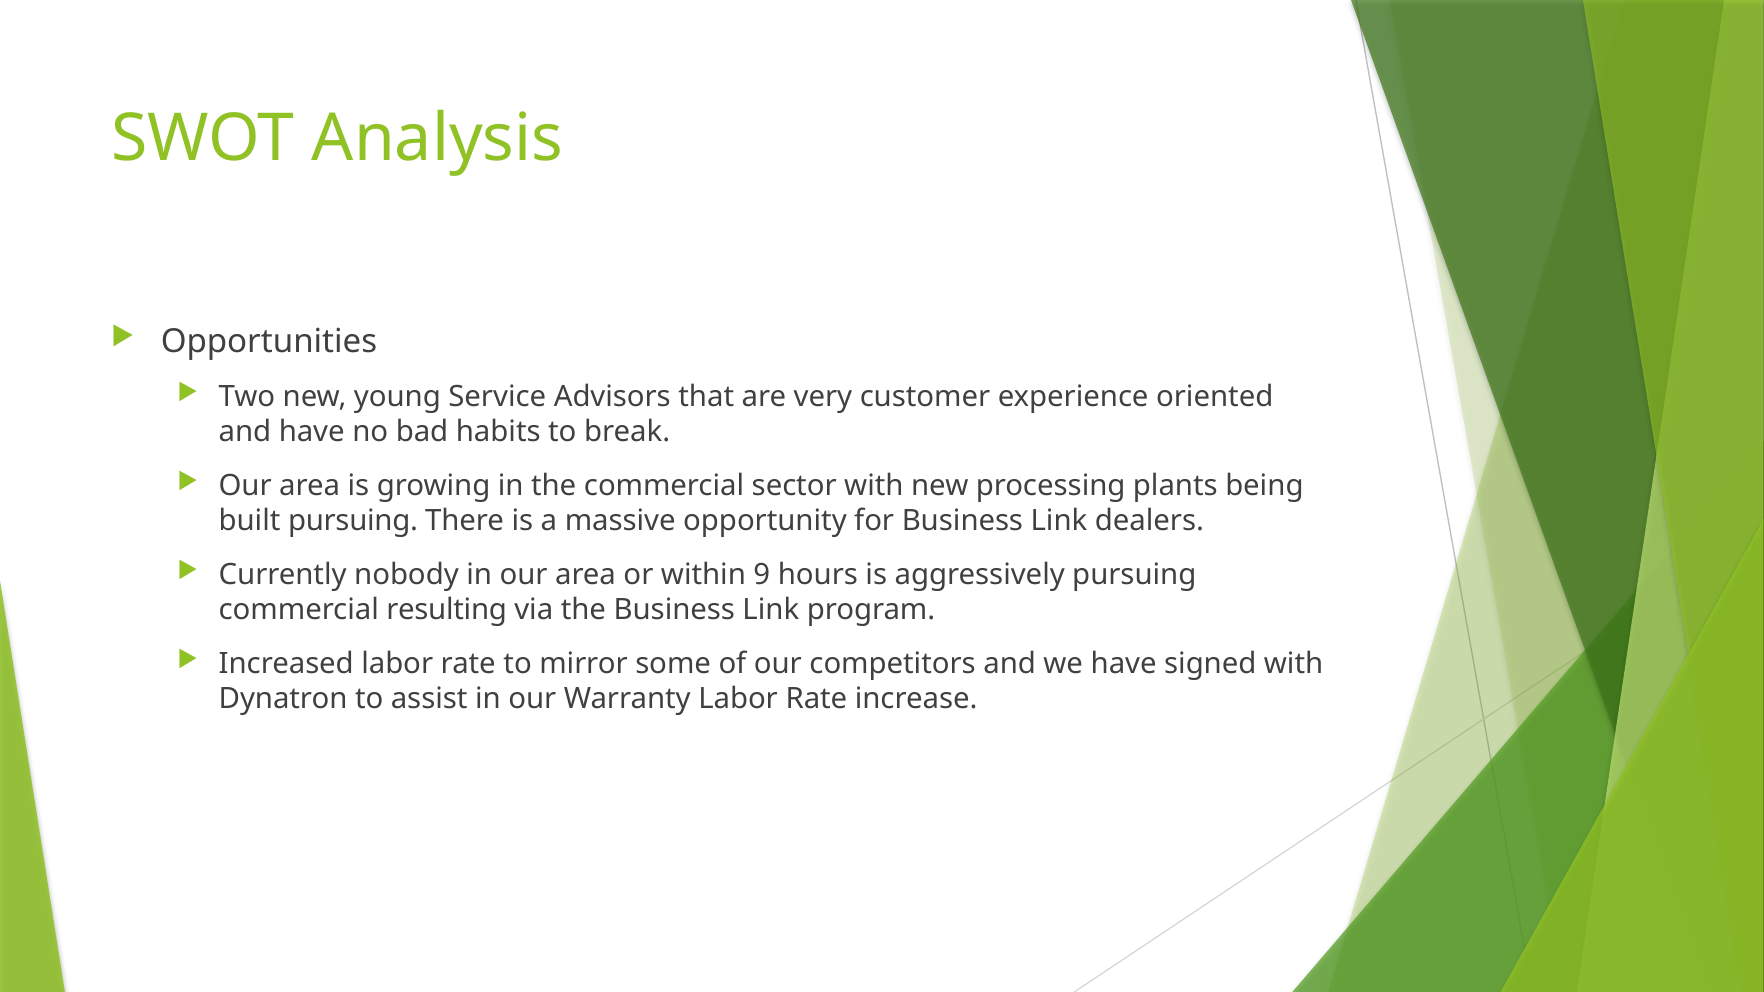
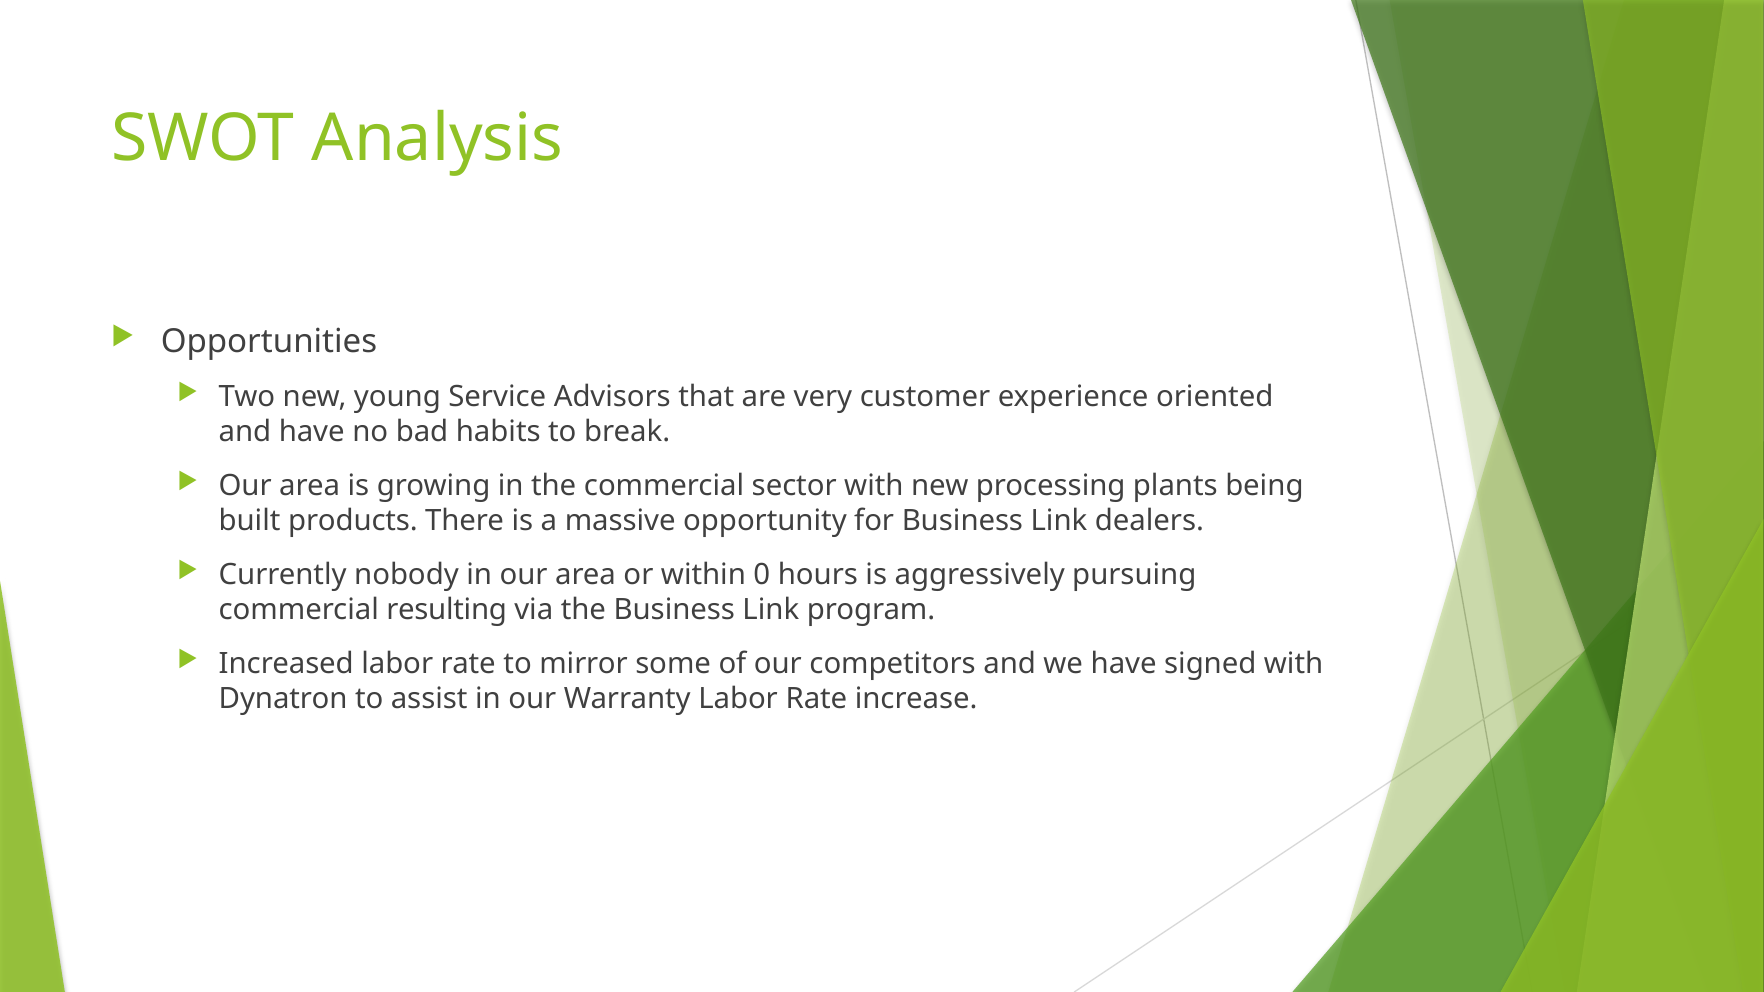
built pursuing: pursuing -> products
9: 9 -> 0
